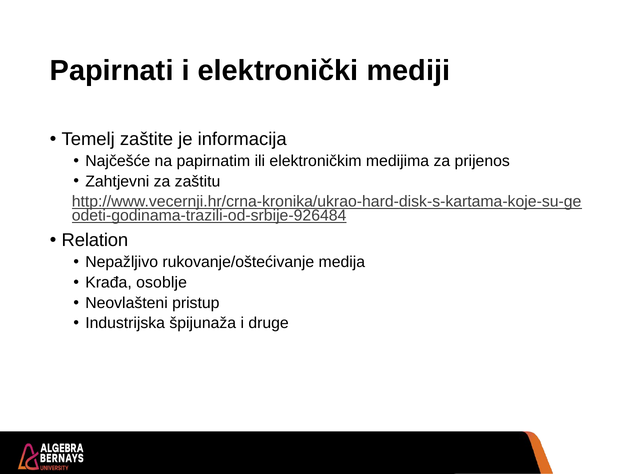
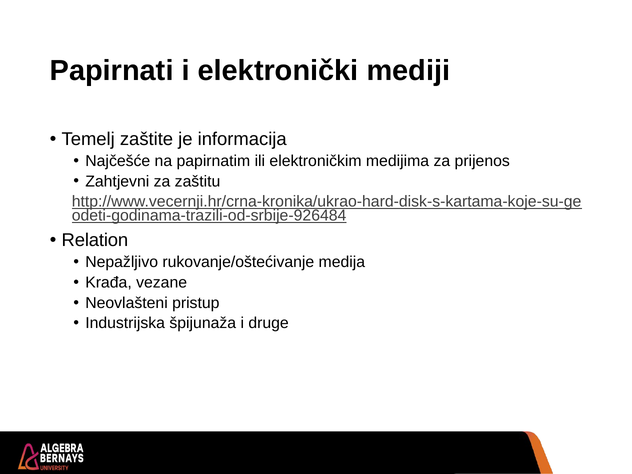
osoblje: osoblje -> vezane
